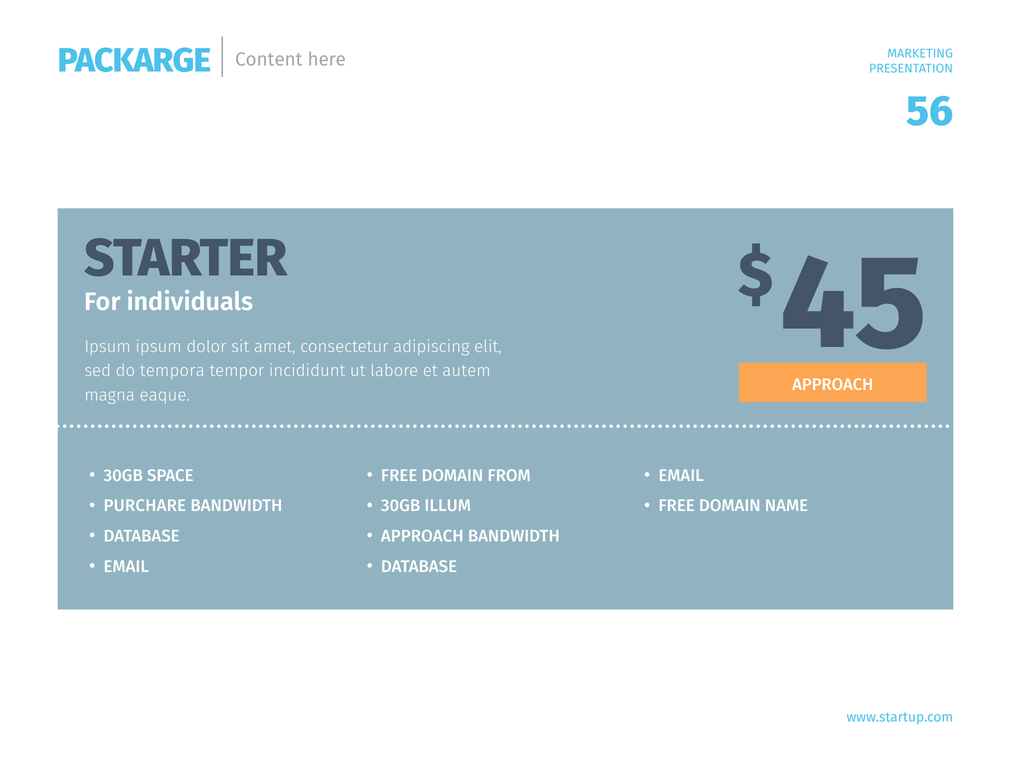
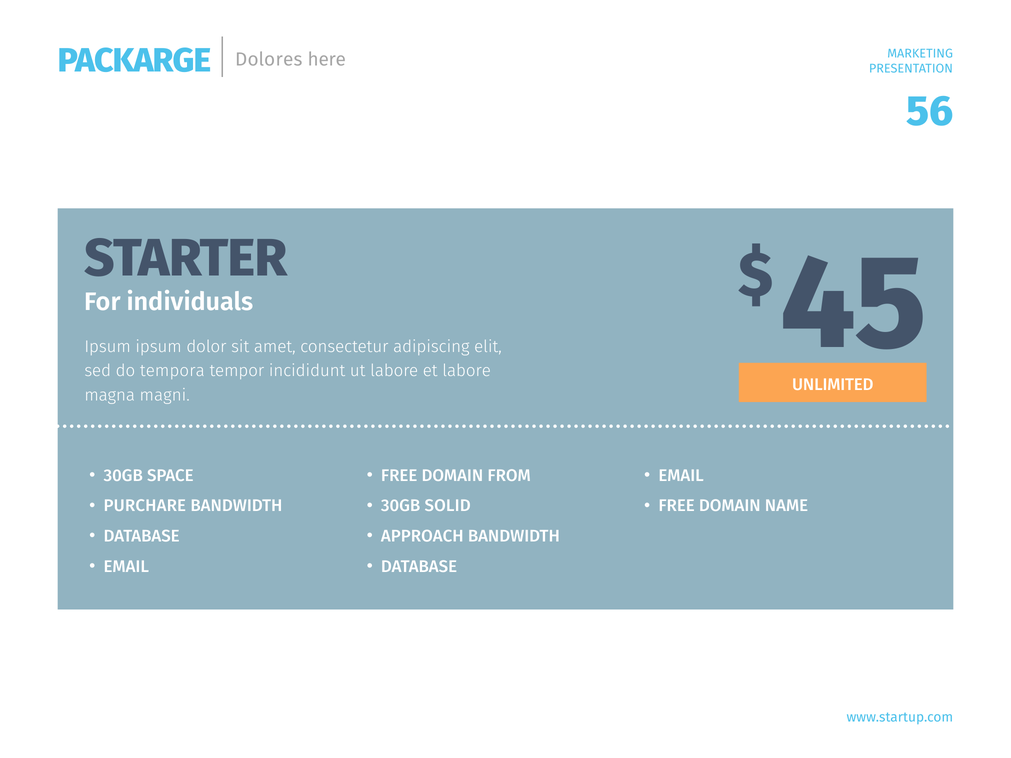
Content: Content -> Dolores
et autem: autem -> labore
APPROACH at (833, 385): APPROACH -> UNLIMITED
eaque: eaque -> magni
ILLUM: ILLUM -> SOLID
